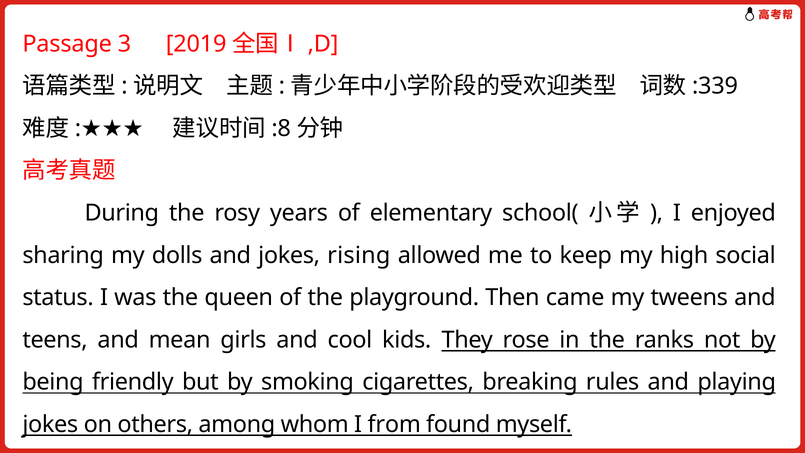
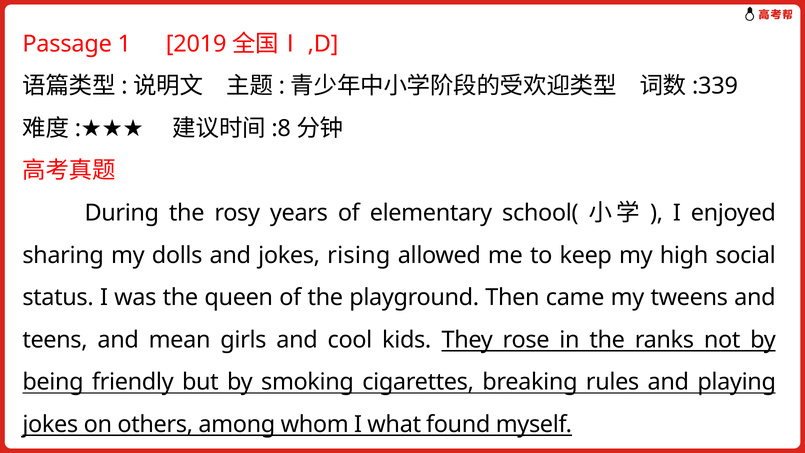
3: 3 -> 1
from: from -> what
